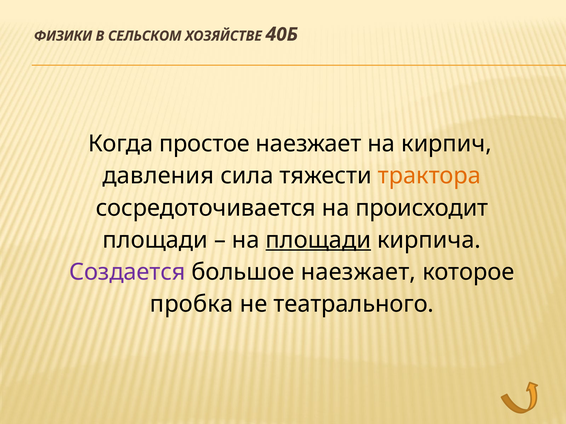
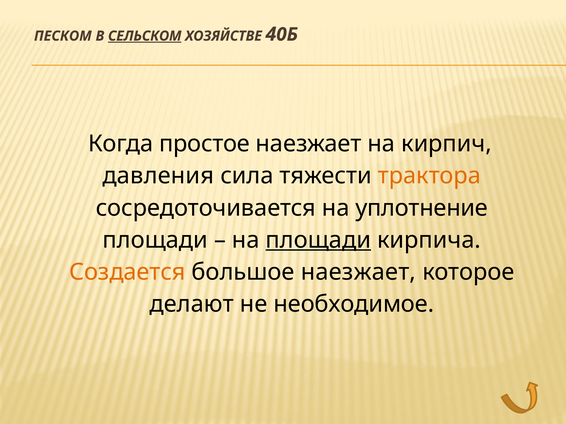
ФИЗИКИ: ФИЗИКИ -> ПЕСКОМ
СЕЛЬСКОМ underline: none -> present
происходит: происходит -> уплотнение
Создается colour: purple -> orange
пробка: пробка -> делают
театрального: театрального -> необходимое
